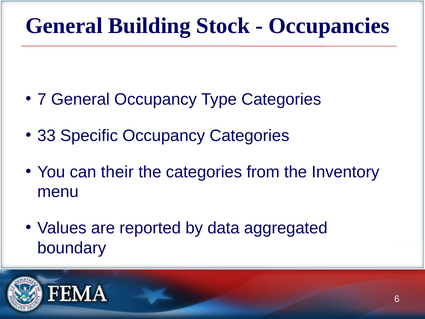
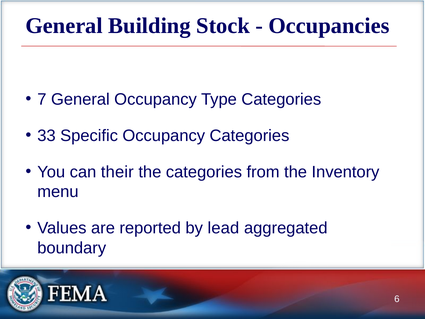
data: data -> lead
